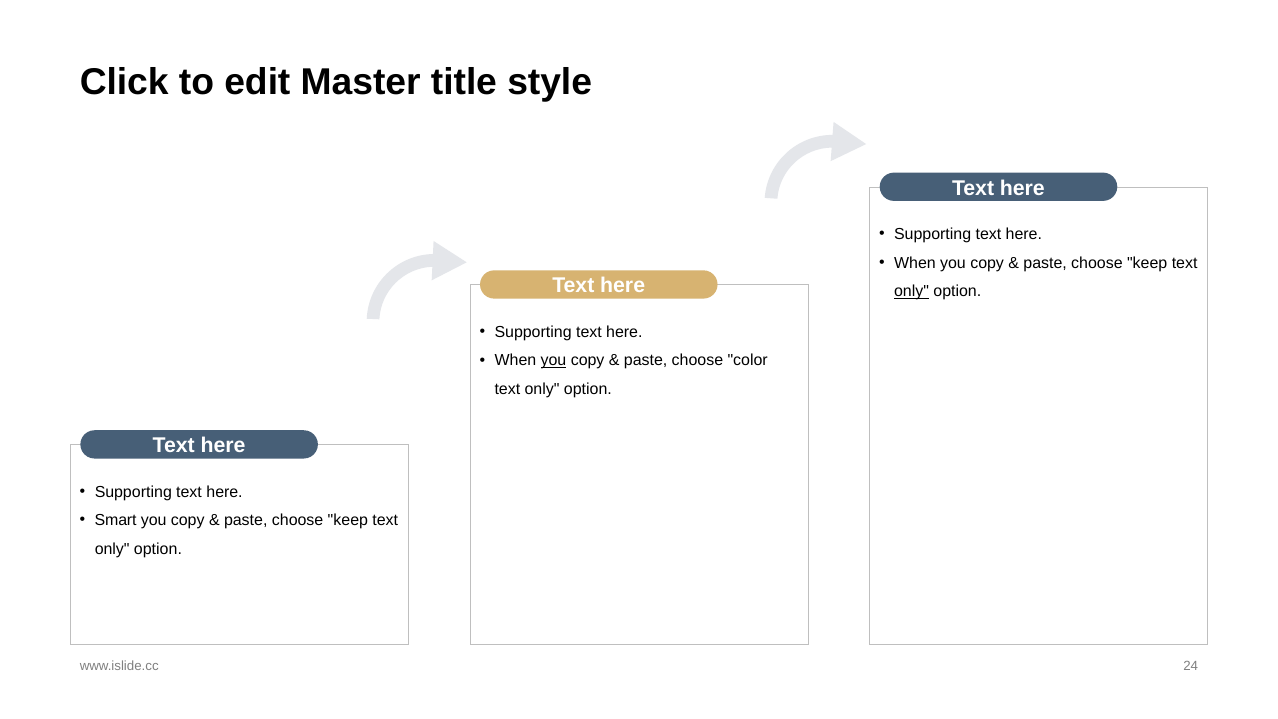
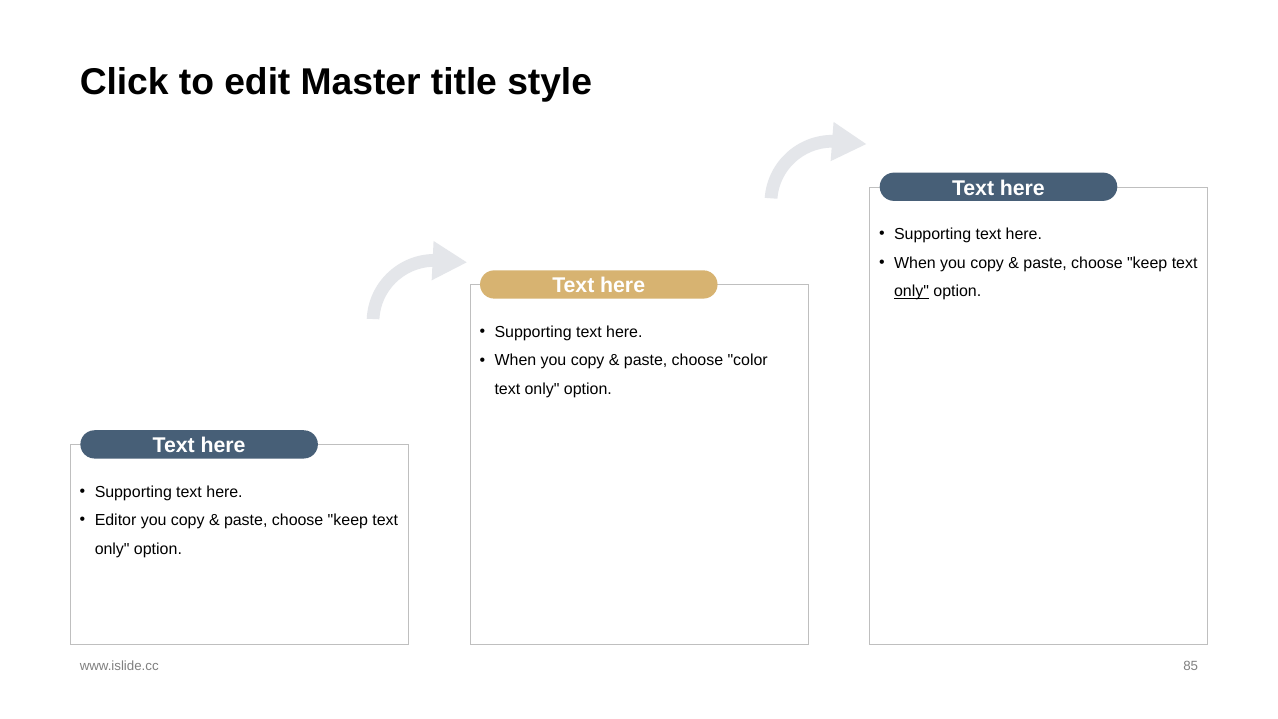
you at (554, 361) underline: present -> none
Smart: Smart -> Editor
24: 24 -> 85
